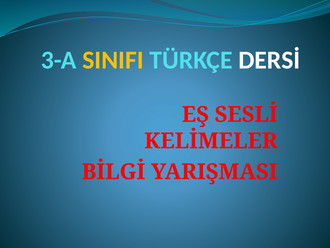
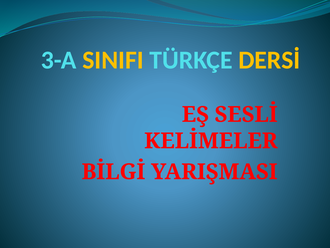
DERSİ colour: white -> yellow
